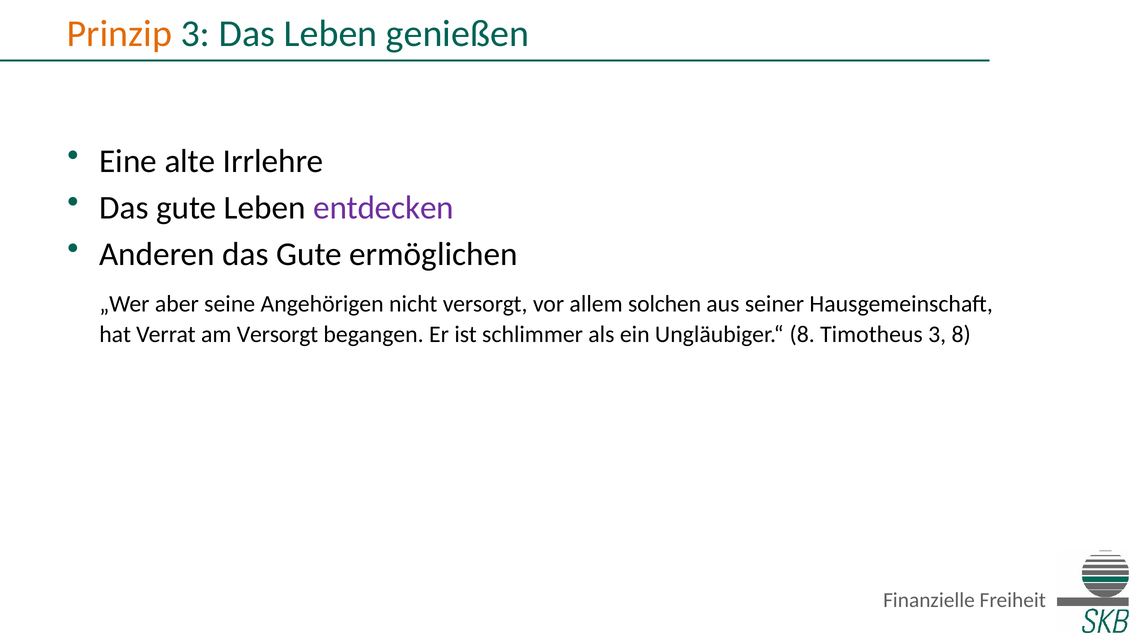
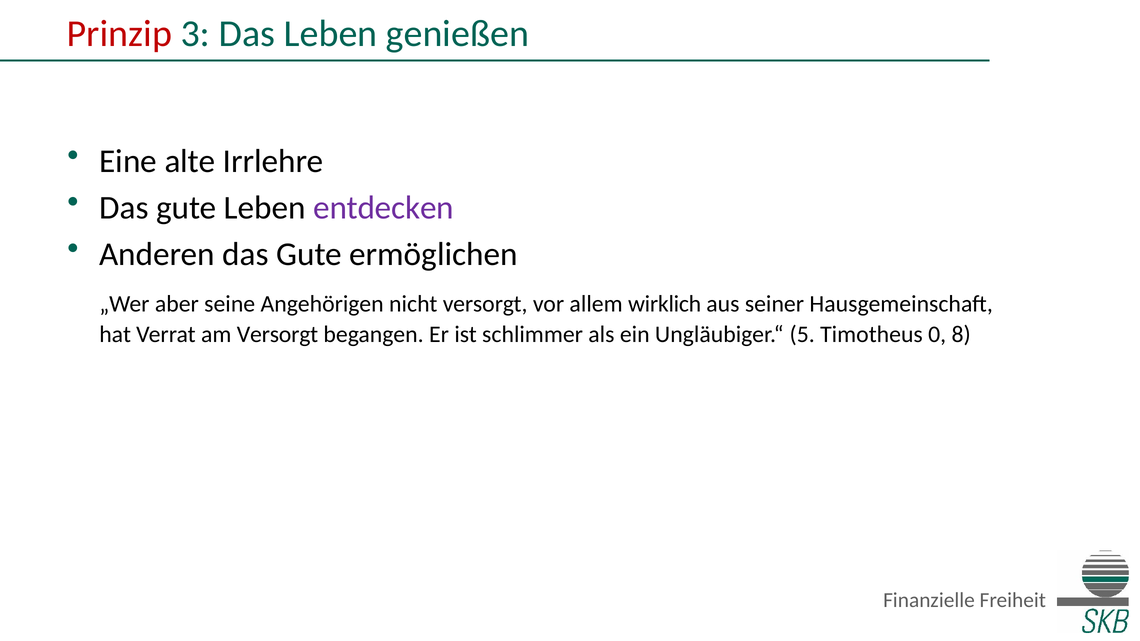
Prinzip colour: orange -> red
solchen: solchen -> wirklich
Ungläubiger.“ 8: 8 -> 5
Timotheus 3: 3 -> 0
